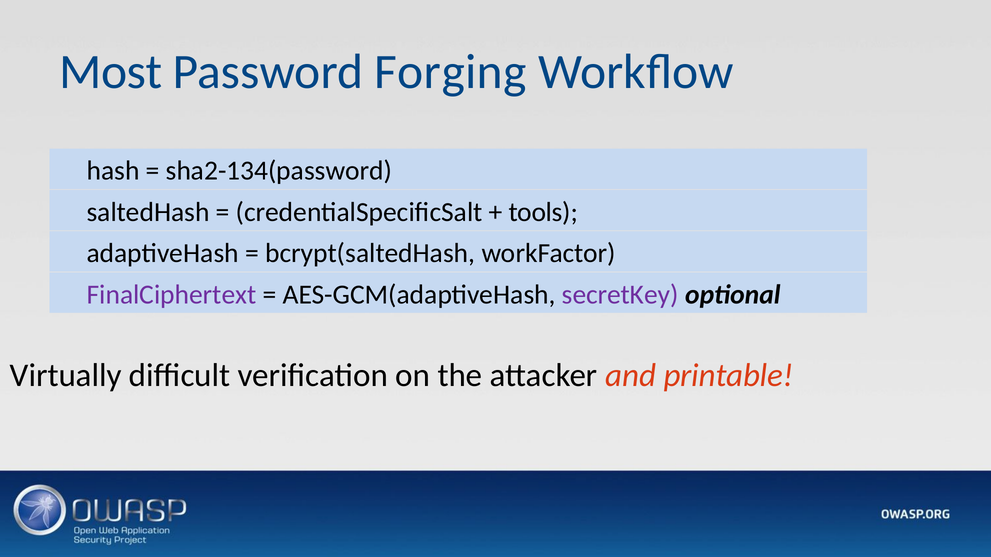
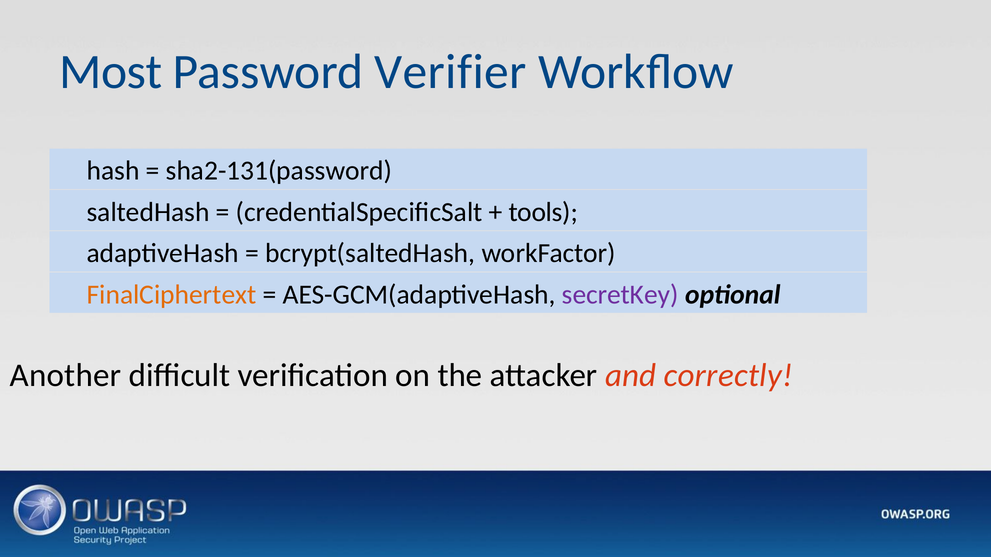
Forging: Forging -> Verifier
sha2-134(password: sha2-134(password -> sha2-131(password
FinalCiphertext colour: purple -> orange
Virtually: Virtually -> Another
printable: printable -> correctly
